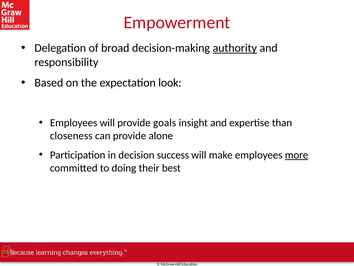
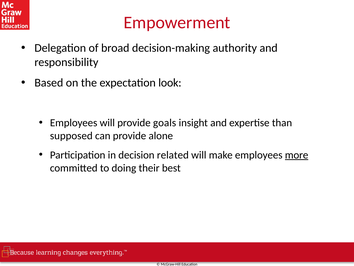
authority underline: present -> none
closeness: closeness -> supposed
success: success -> related
